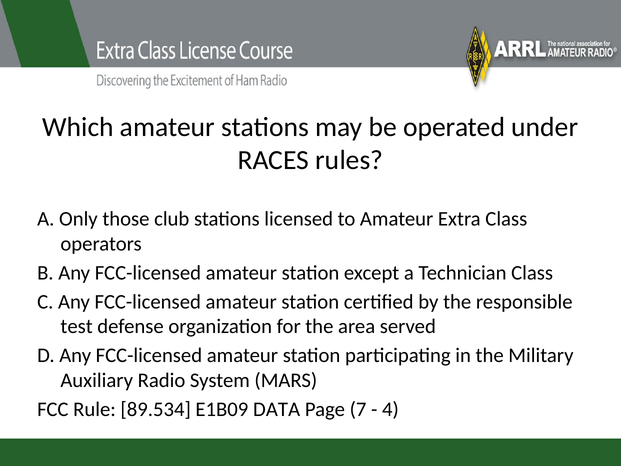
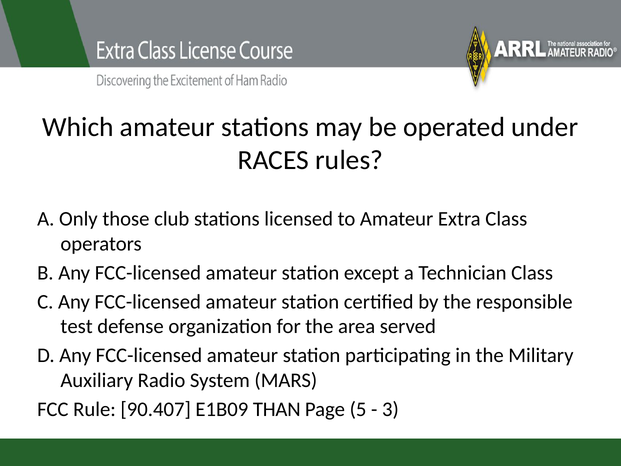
89.534: 89.534 -> 90.407
DATA: DATA -> THAN
7: 7 -> 5
4: 4 -> 3
